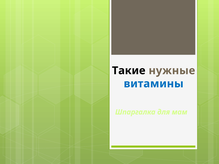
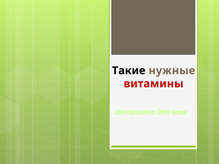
витамины colour: blue -> red
